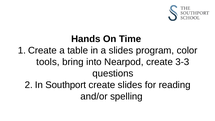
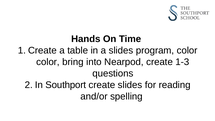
tools at (48, 62): tools -> color
3-3: 3-3 -> 1-3
